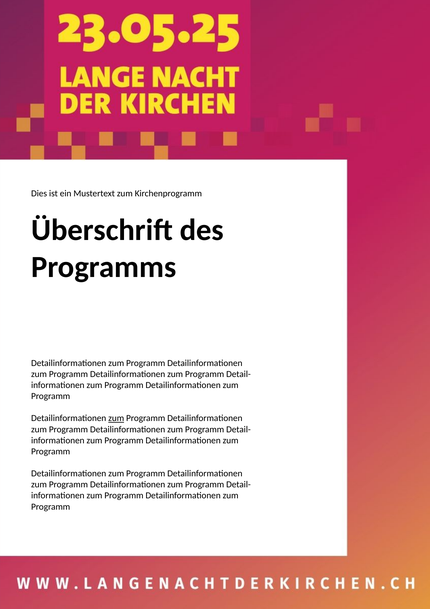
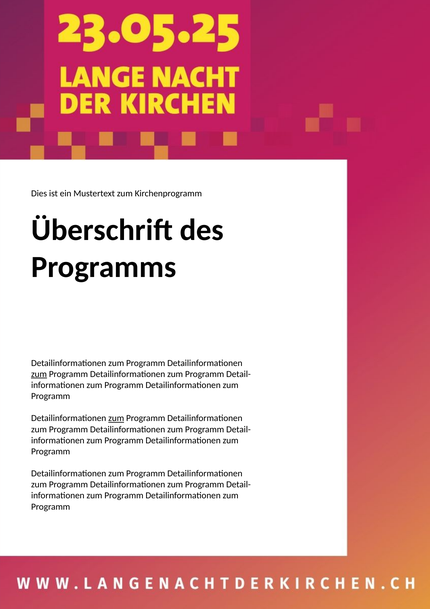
zum at (39, 373) underline: none -> present
